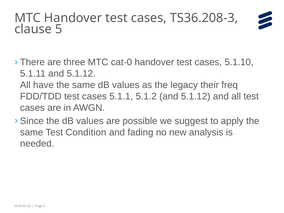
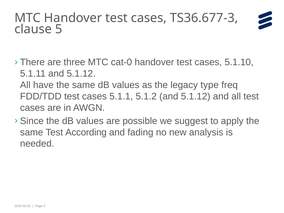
TS36.208-3: TS36.208-3 -> TS36.677-3
their: their -> type
Condition: Condition -> According
